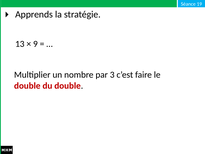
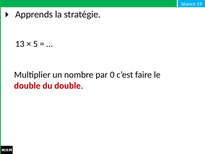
9: 9 -> 5
3: 3 -> 0
